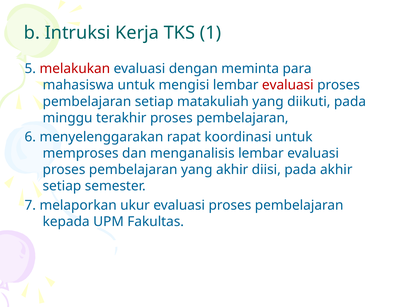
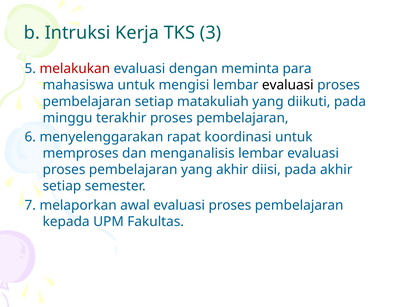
1: 1 -> 3
evaluasi at (288, 85) colour: red -> black
ukur: ukur -> awal
